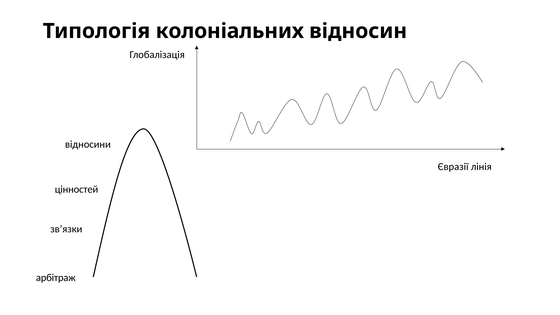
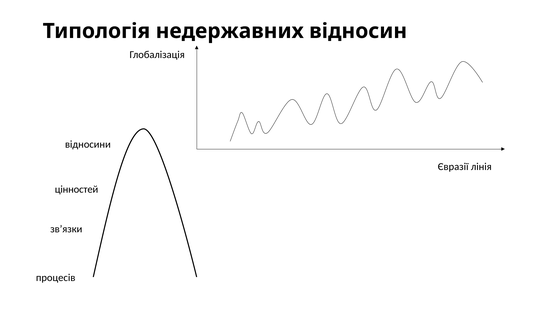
колоніальних: колоніальних -> недержавних
арбітраж: арбітраж -> процесів
